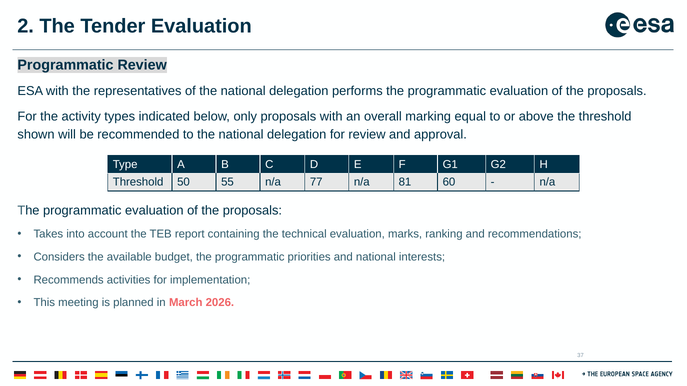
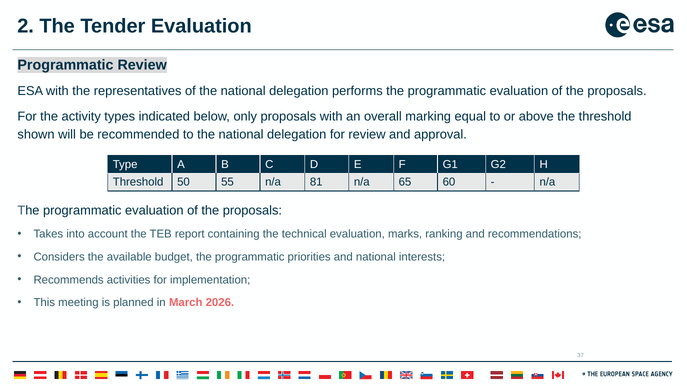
77: 77 -> 81
81: 81 -> 65
